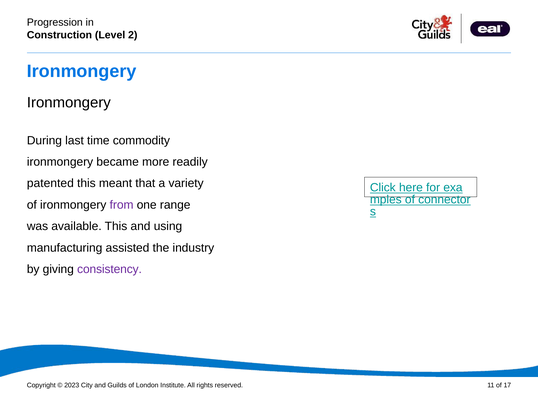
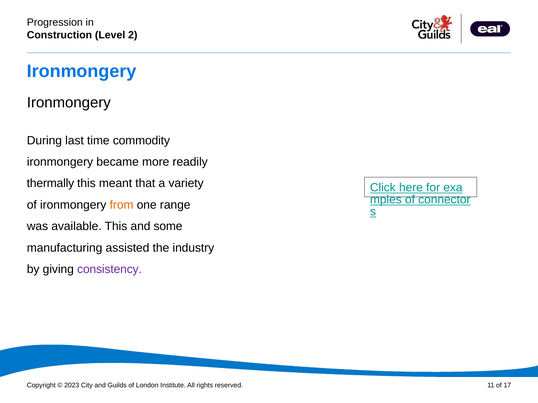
patented: patented -> thermally
from colour: purple -> orange
using: using -> some
